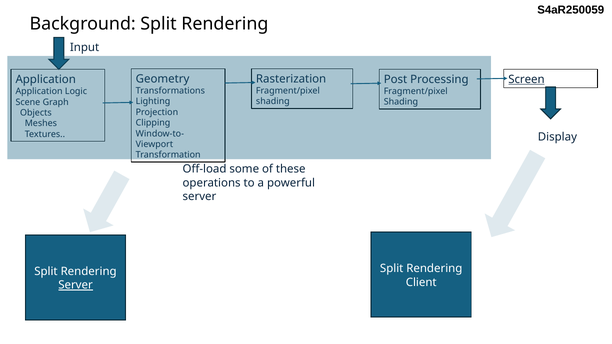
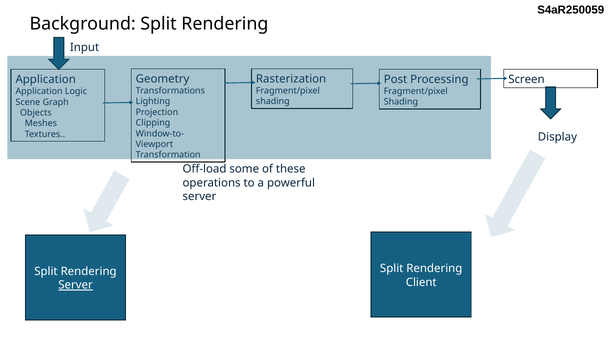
Screen underline: present -> none
